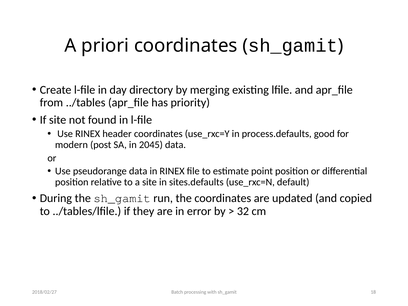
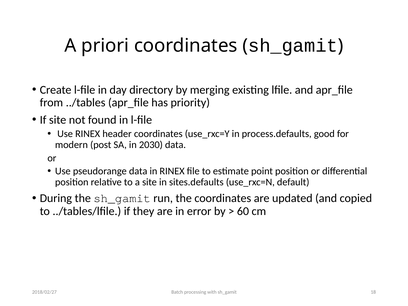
2045: 2045 -> 2030
32: 32 -> 60
